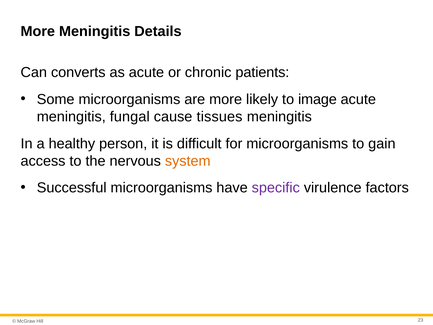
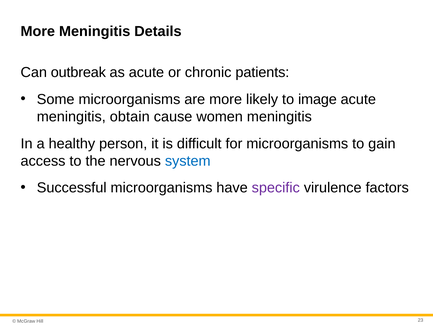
converts: converts -> outbreak
fungal: fungal -> obtain
tissues: tissues -> women
system colour: orange -> blue
